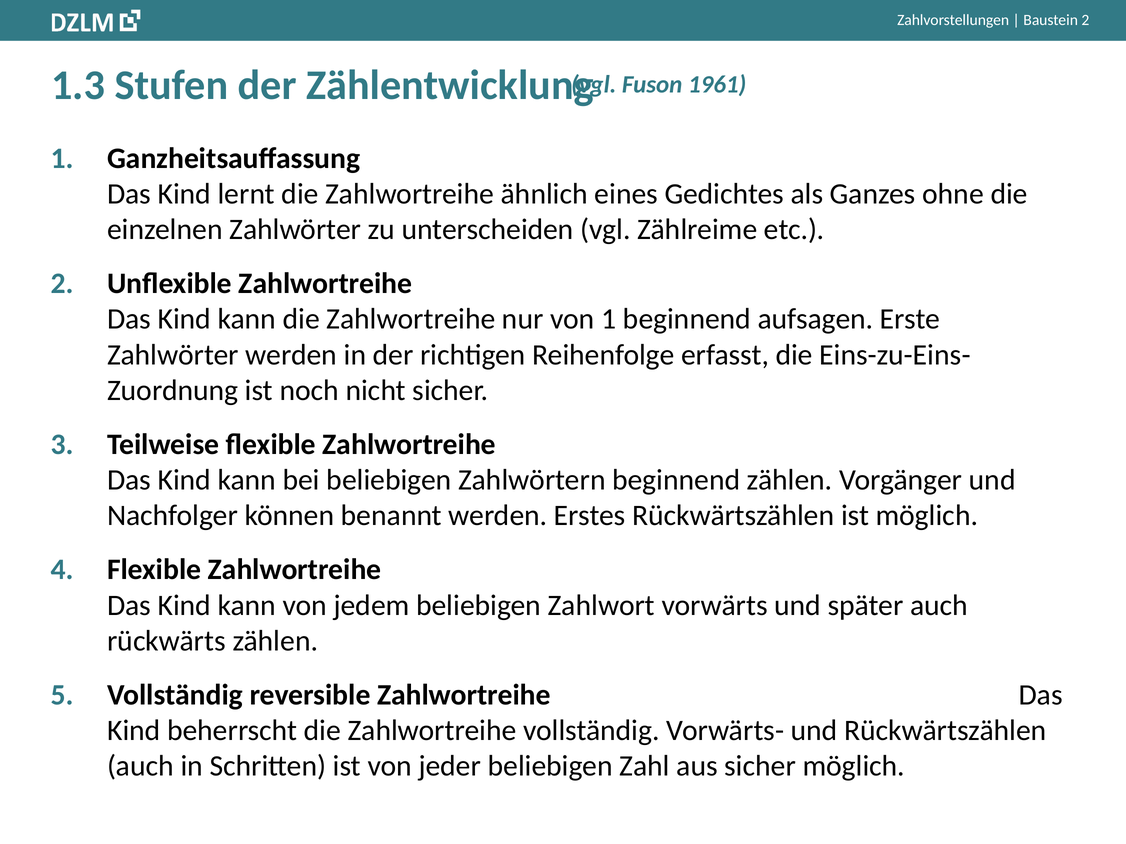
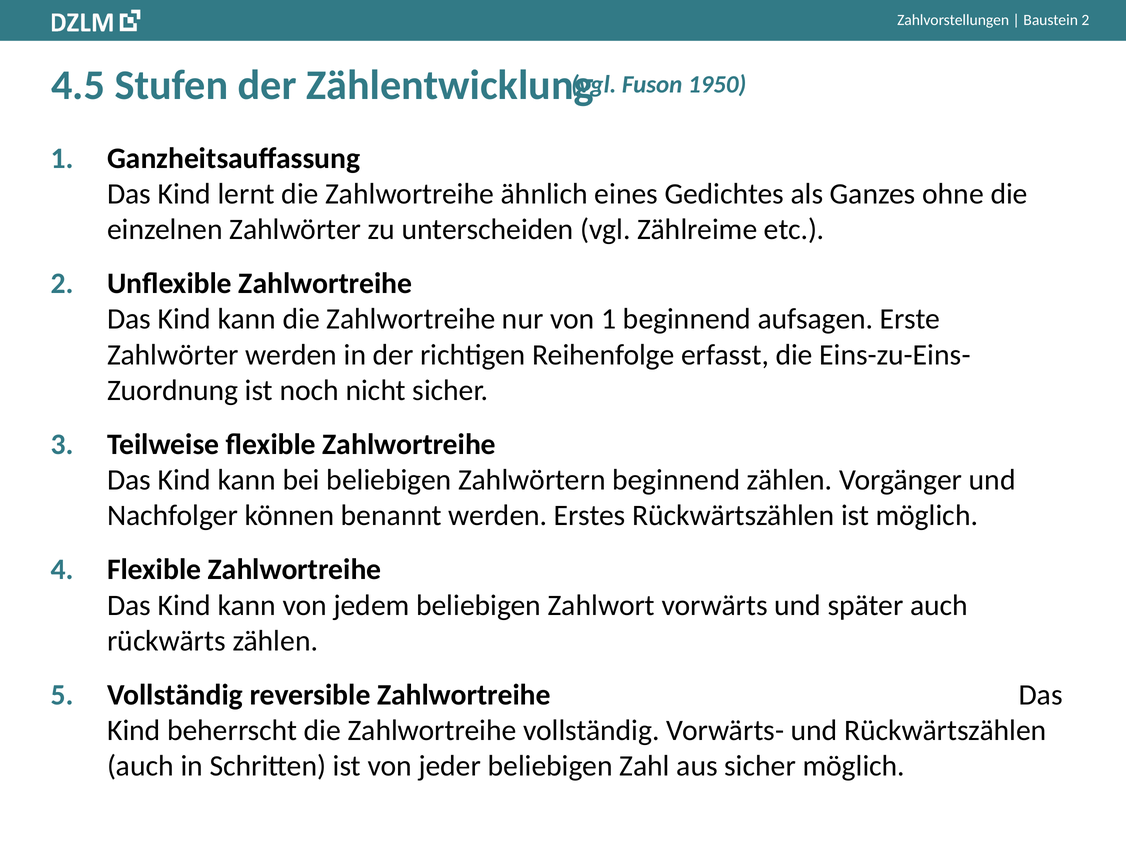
1.3: 1.3 -> 4.5
1961: 1961 -> 1950
